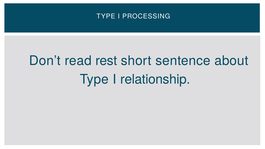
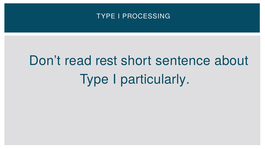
relationship: relationship -> particularly
